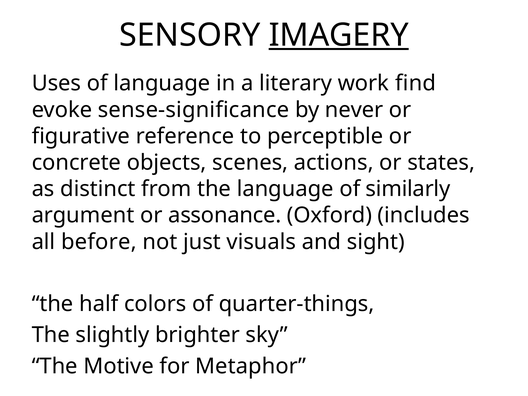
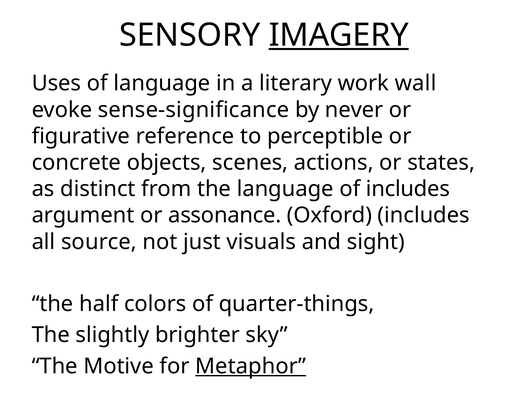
find: find -> wall
of similarly: similarly -> includes
before: before -> source
Metaphor underline: none -> present
